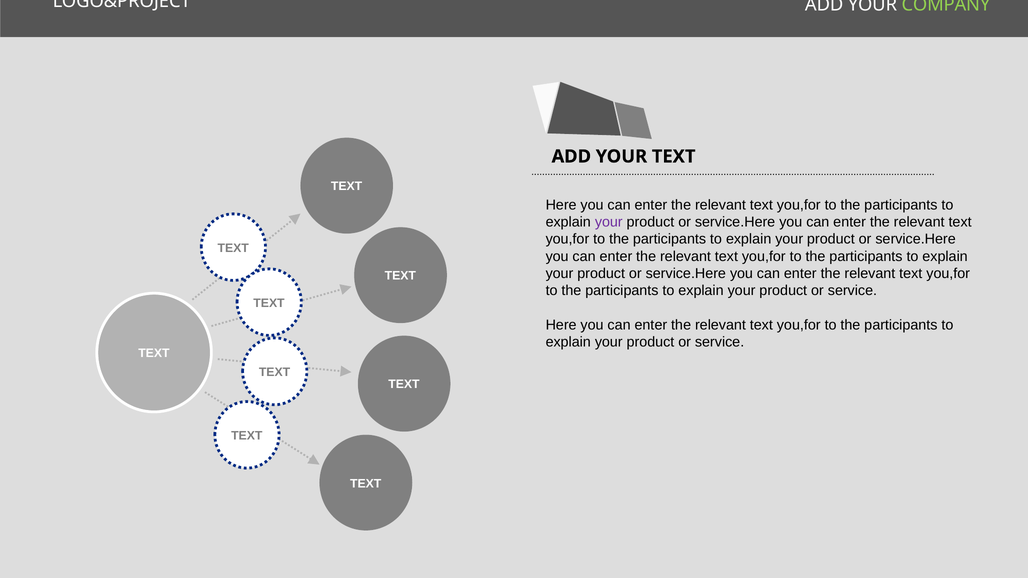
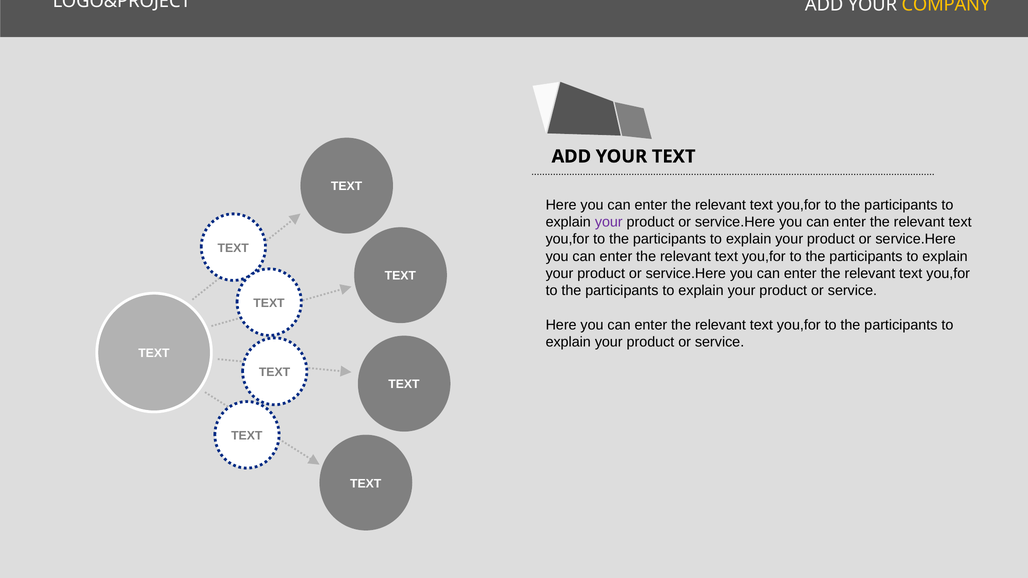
COMPANY colour: light green -> yellow
